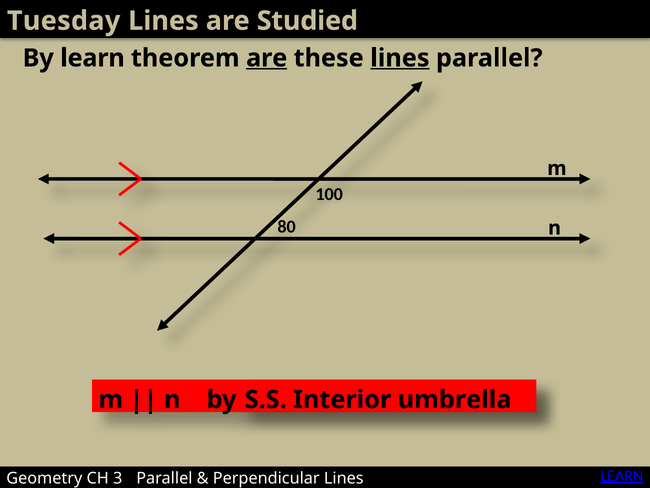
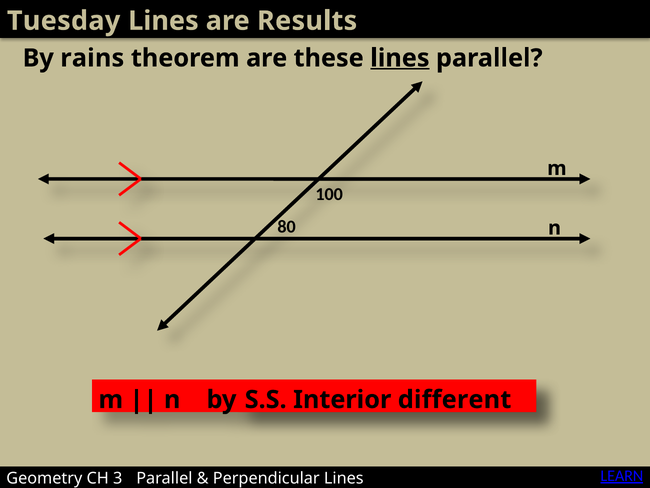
Studied: Studied -> Results
By learn: learn -> rains
are at (267, 58) underline: present -> none
umbrella: umbrella -> different
